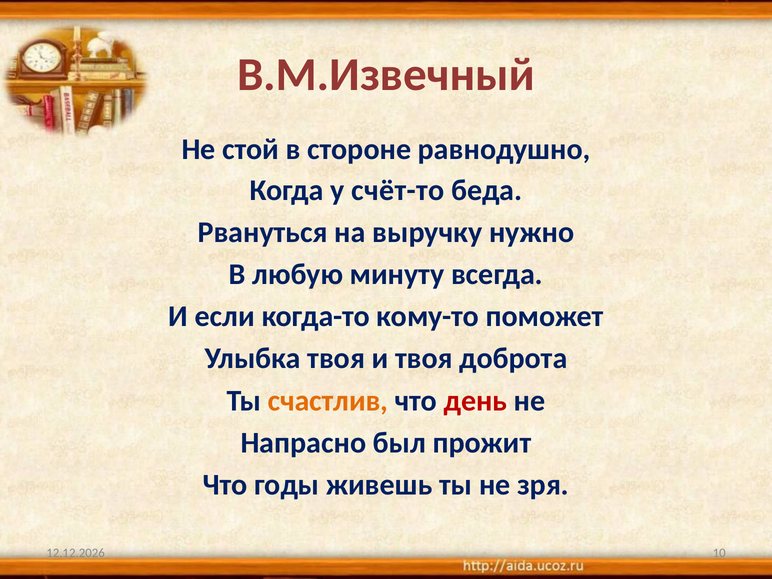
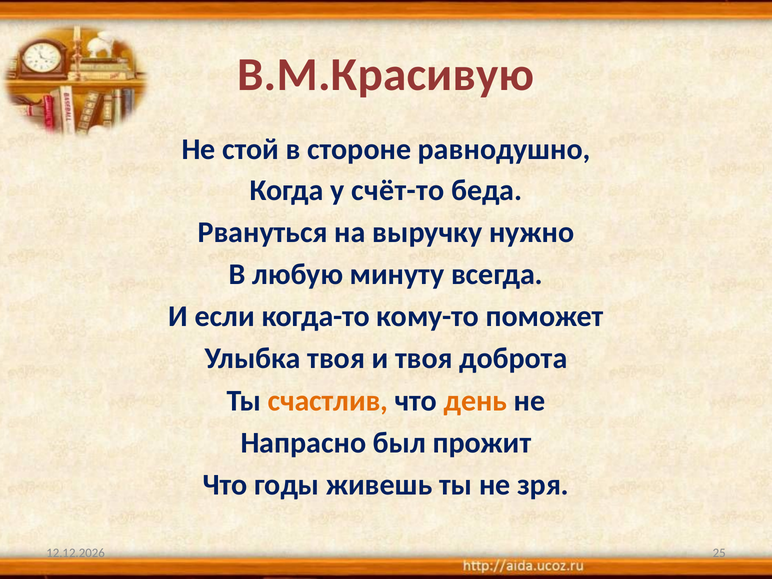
В.М.Извечный: В.М.Извечный -> В.М.Красивую
день colour: red -> orange
10: 10 -> 25
